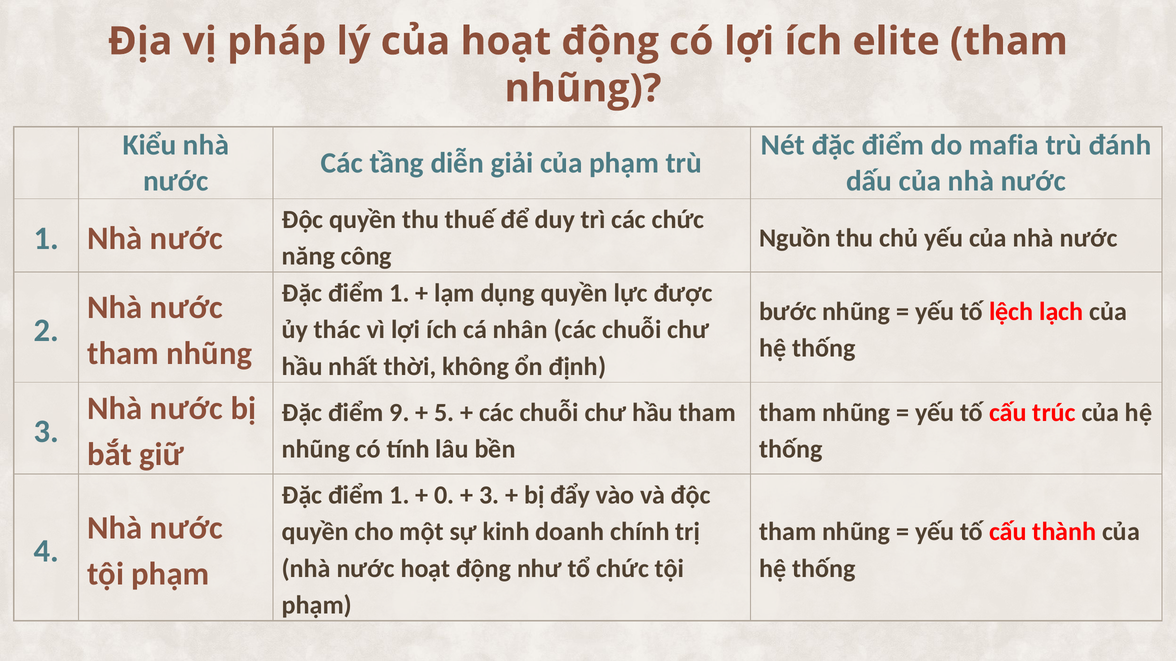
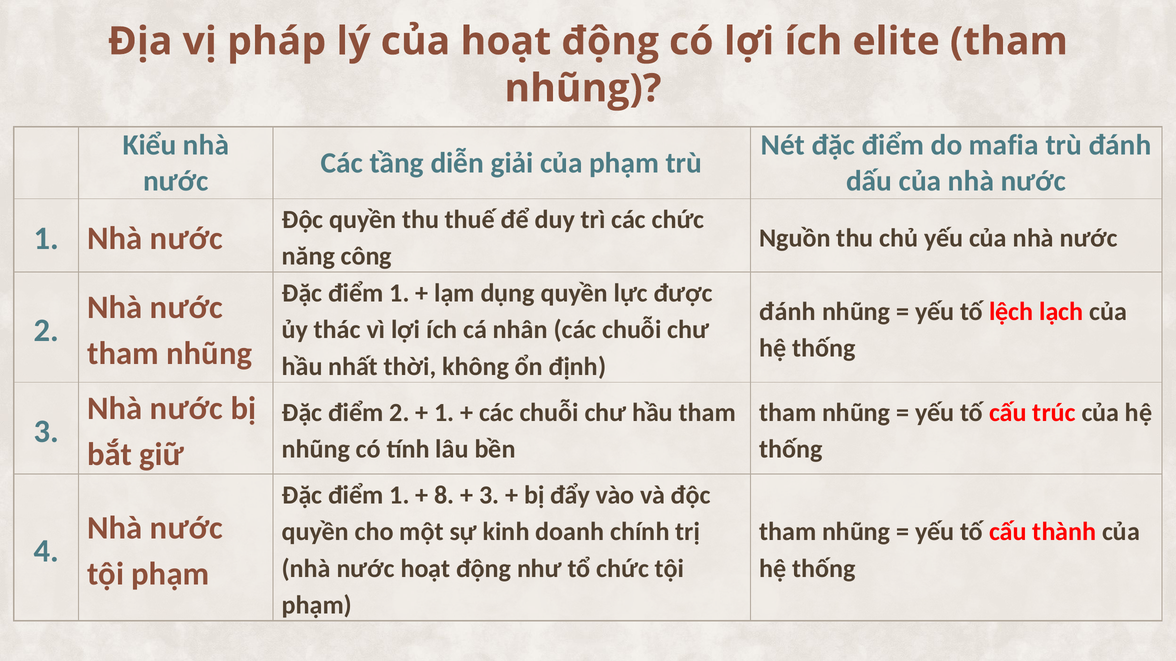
bước at (788, 312): bước -> đánh
điểm 9: 9 -> 2
5 at (444, 413): 5 -> 1
0: 0 -> 8
